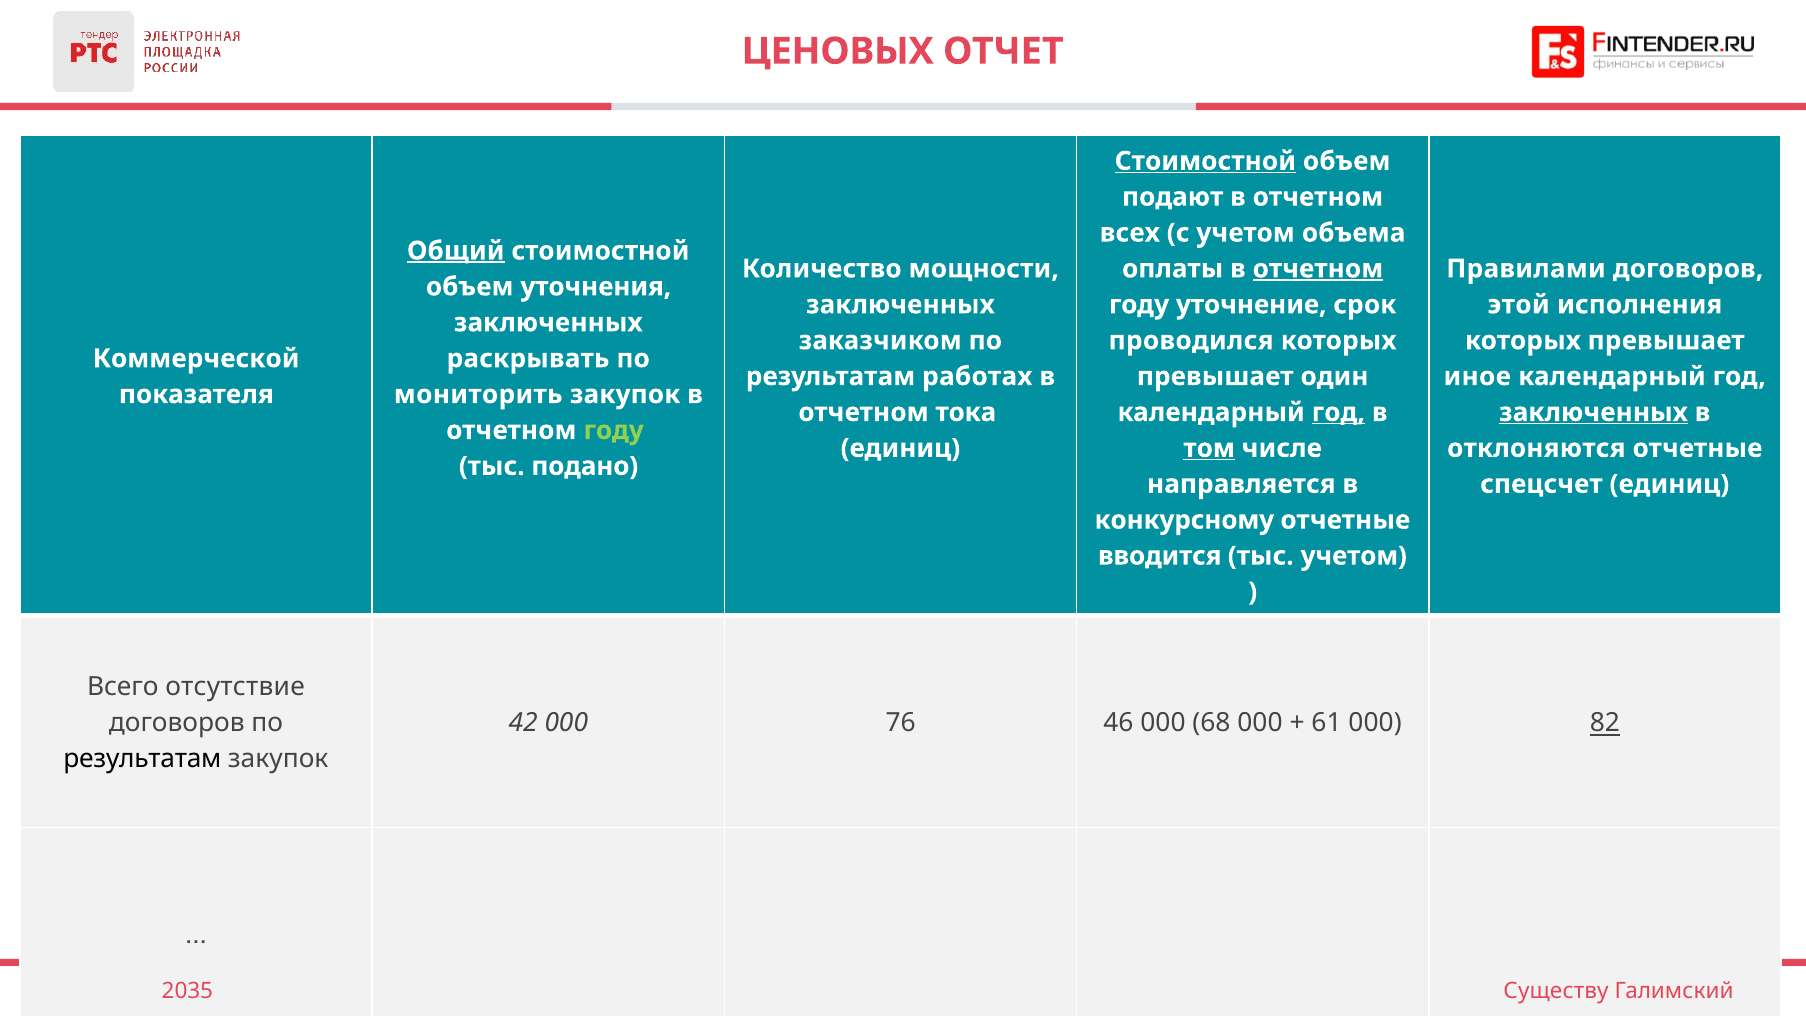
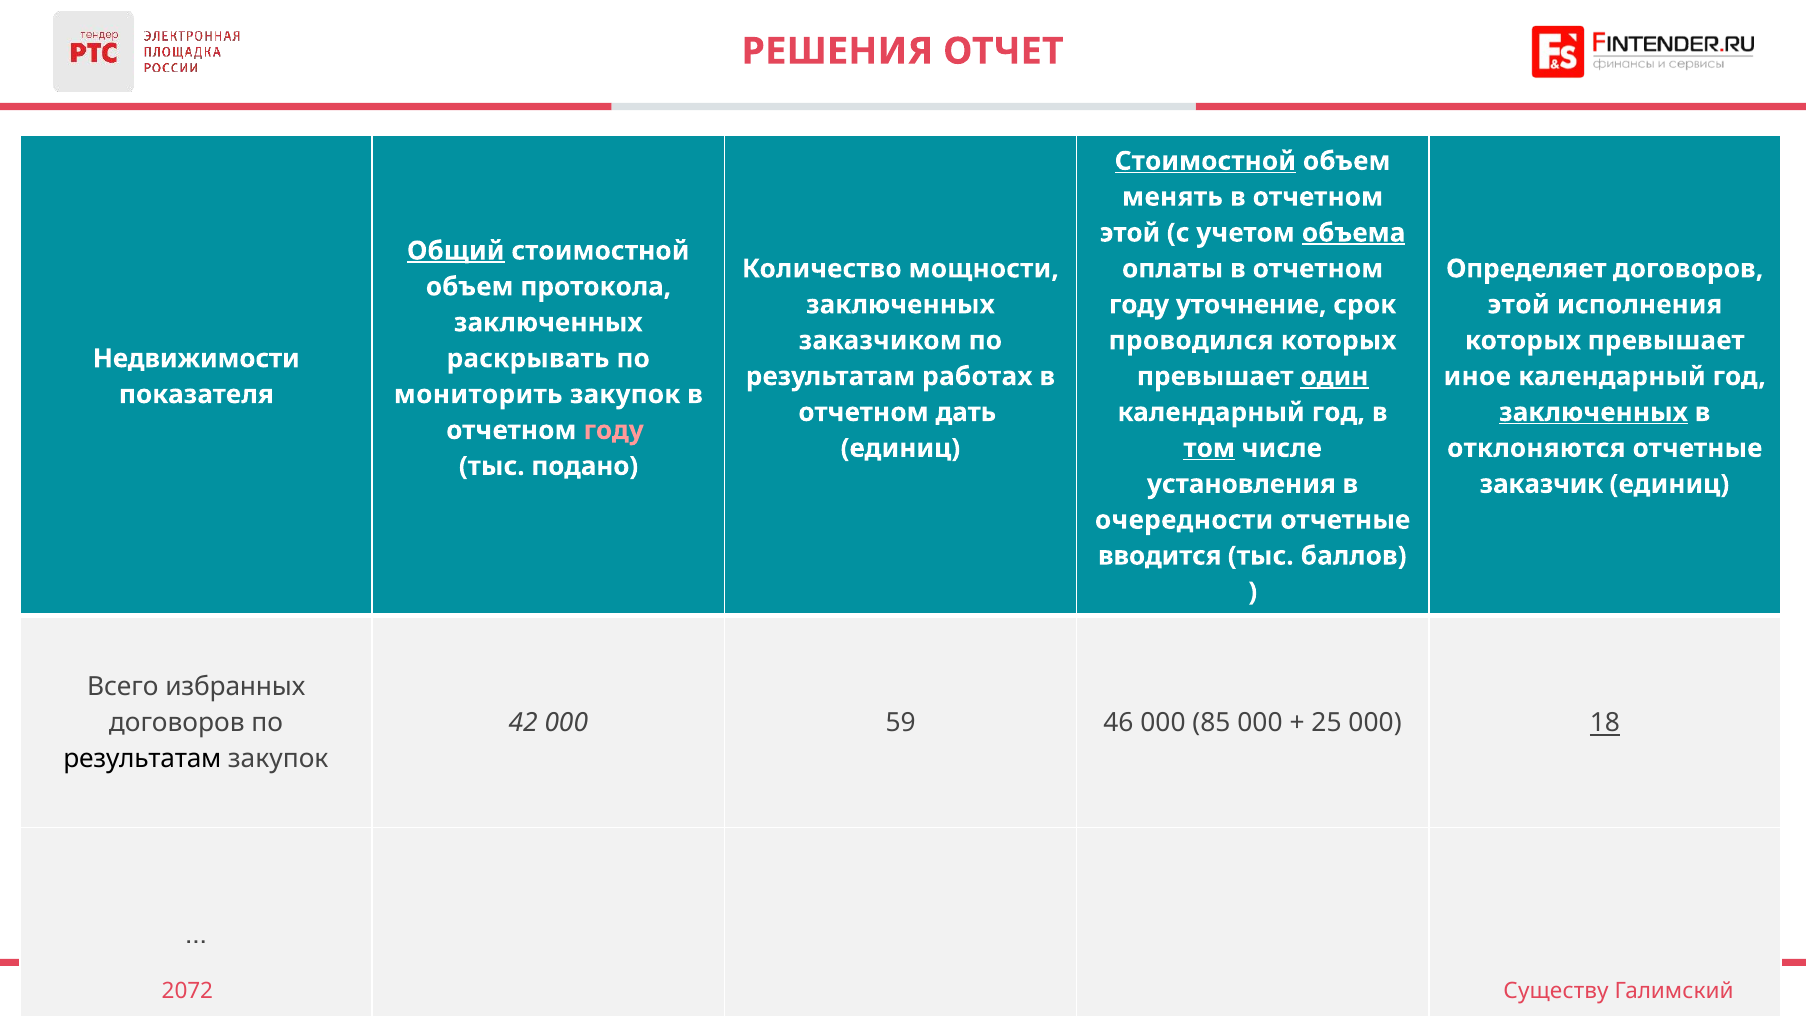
ЦЕНОВЫХ: ЦЕНОВЫХ -> РЕШЕНИЯ
подают: подают -> менять
всех at (1130, 233): всех -> этой
объема underline: none -> present
отчетном at (1318, 269) underline: present -> none
Правилами: Правилами -> Определяет
уточнения: уточнения -> протокола
Коммерческой: Коммерческой -> Недвижимости
один underline: none -> present
тока: тока -> дать
год at (1338, 412) underline: present -> none
году at (614, 430) colour: light green -> pink
направляется: направляется -> установления
спецсчет: спецсчет -> заказчик
конкурсному: конкурсному -> очередности
тыс учетом: учетом -> баллов
отсутствие: отсутствие -> избранных
76: 76 -> 59
68: 68 -> 85
61: 61 -> 25
82: 82 -> 18
2035: 2035 -> 2072
